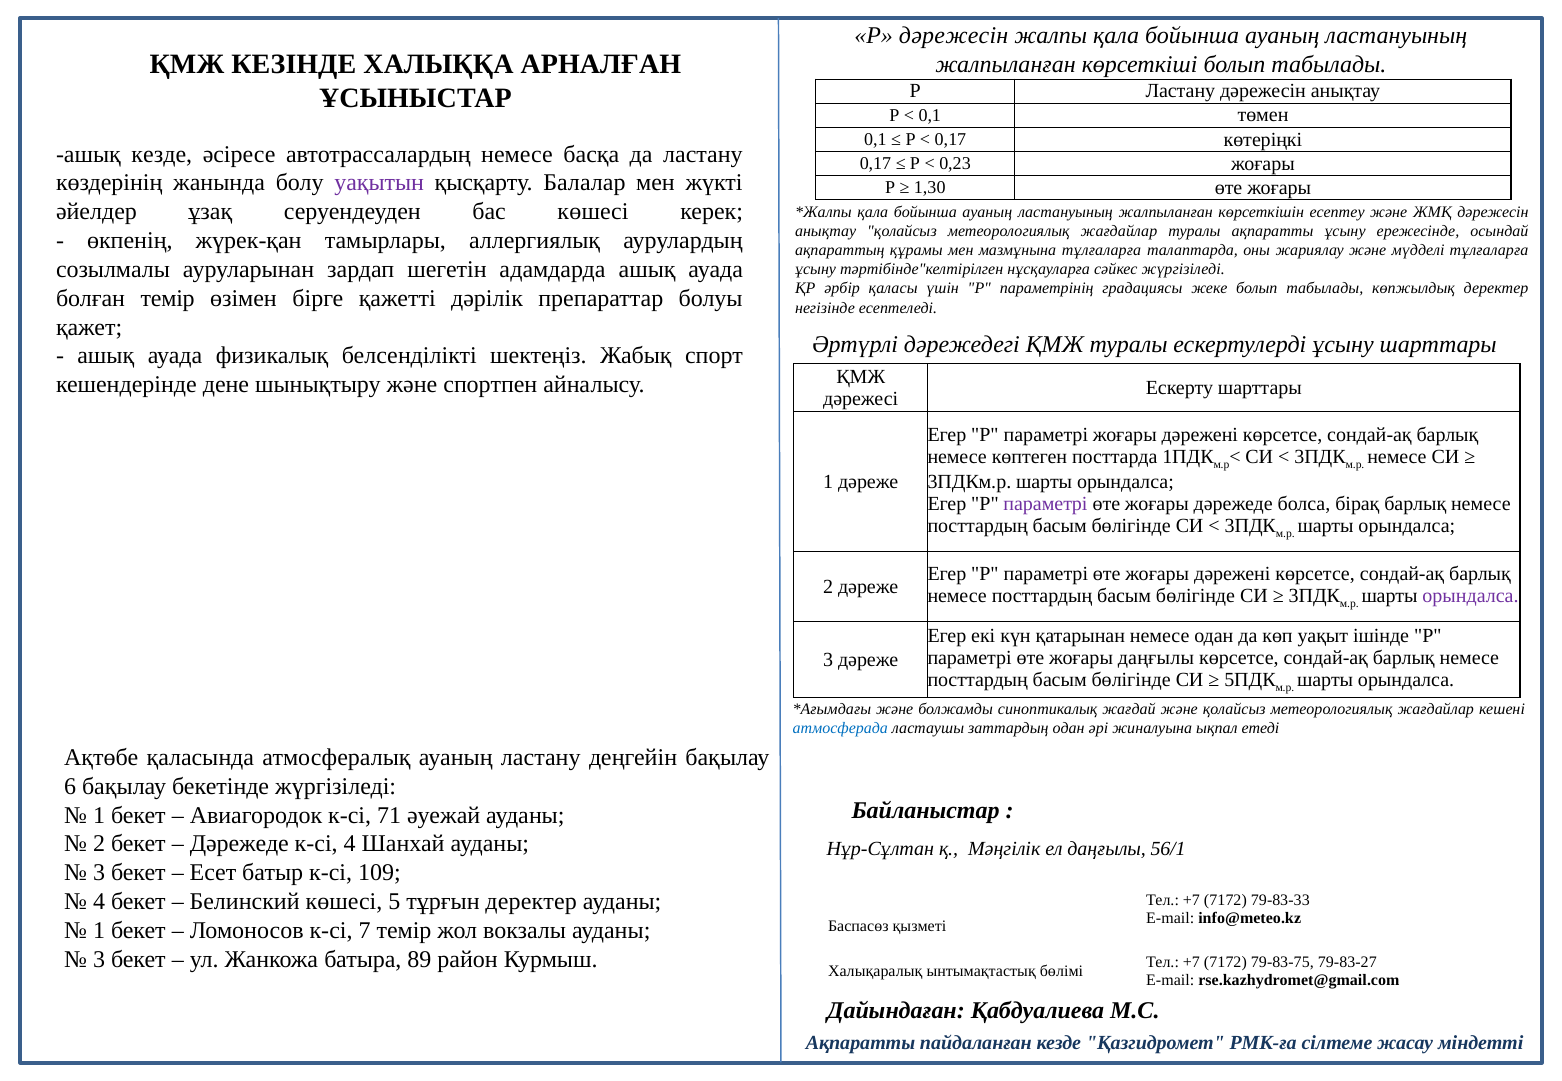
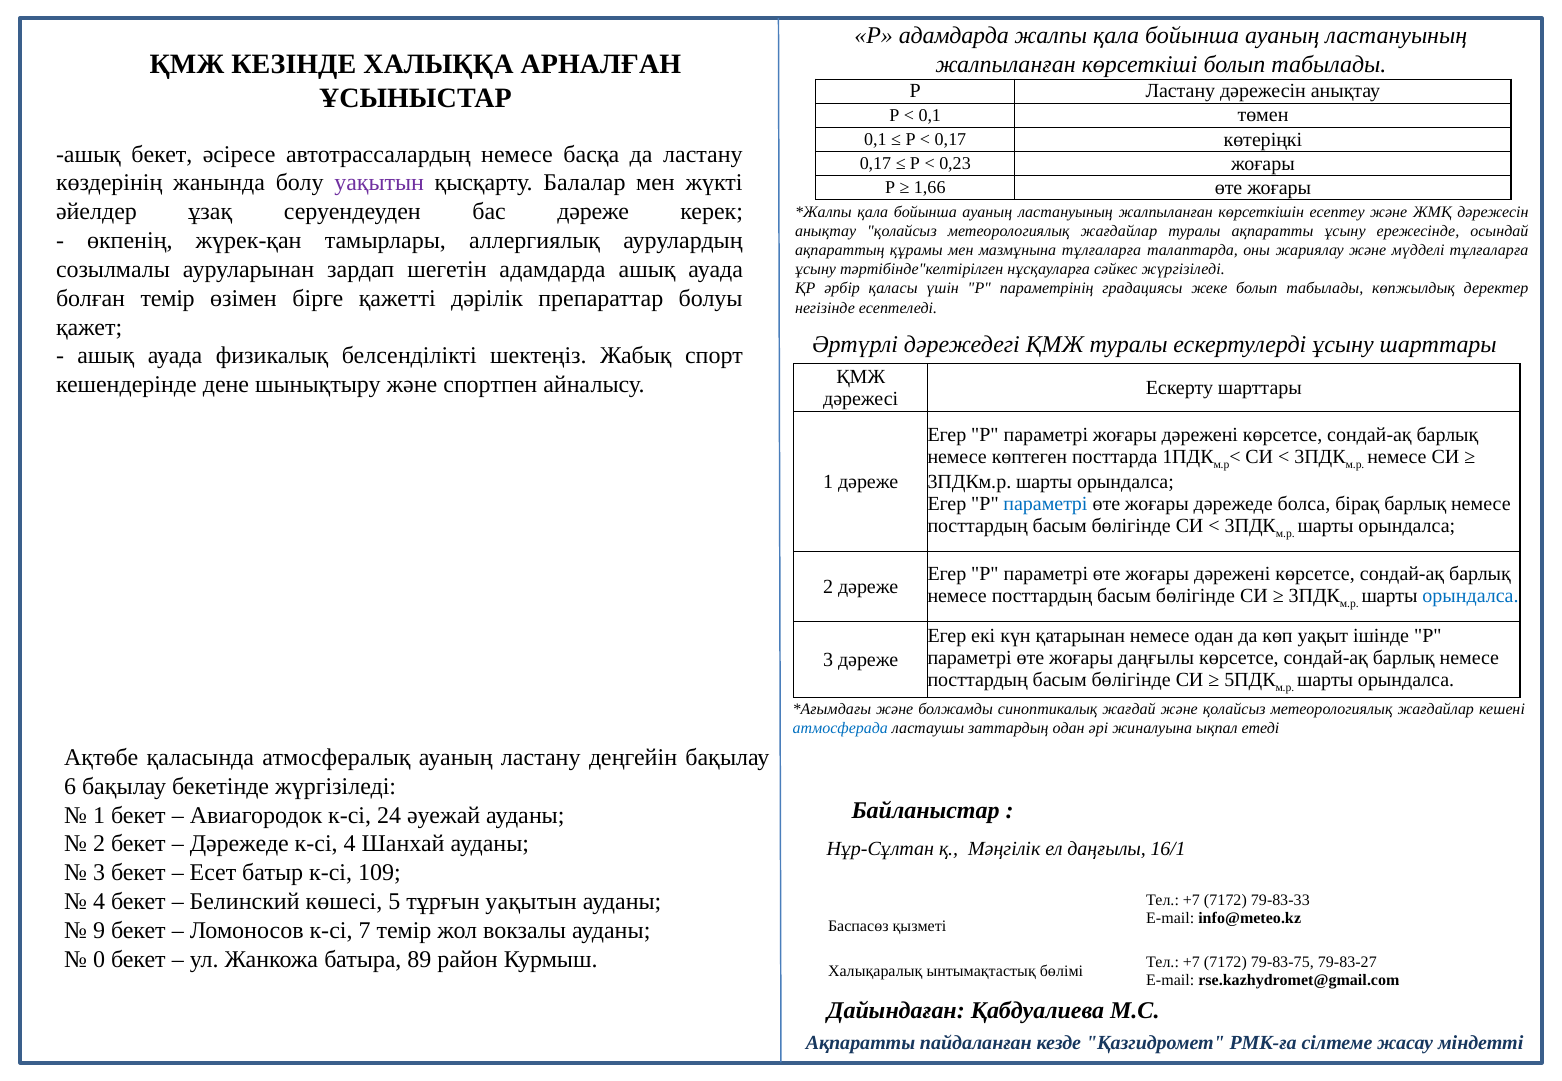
Р дәрежесін: дәрежесін -> адамдарда
ашық кезде: кезде -> бекет
1,30: 1,30 -> 1,66
бас көшесі: көшесі -> дәреже
параметрі at (1045, 504) colour: purple -> blue
орындалса at (1471, 596) colour: purple -> blue
71: 71 -> 24
56/1: 56/1 -> 16/1
тұрғын деректер: деректер -> уақытын
1 at (99, 931): 1 -> 9
3 at (99, 960): 3 -> 0
